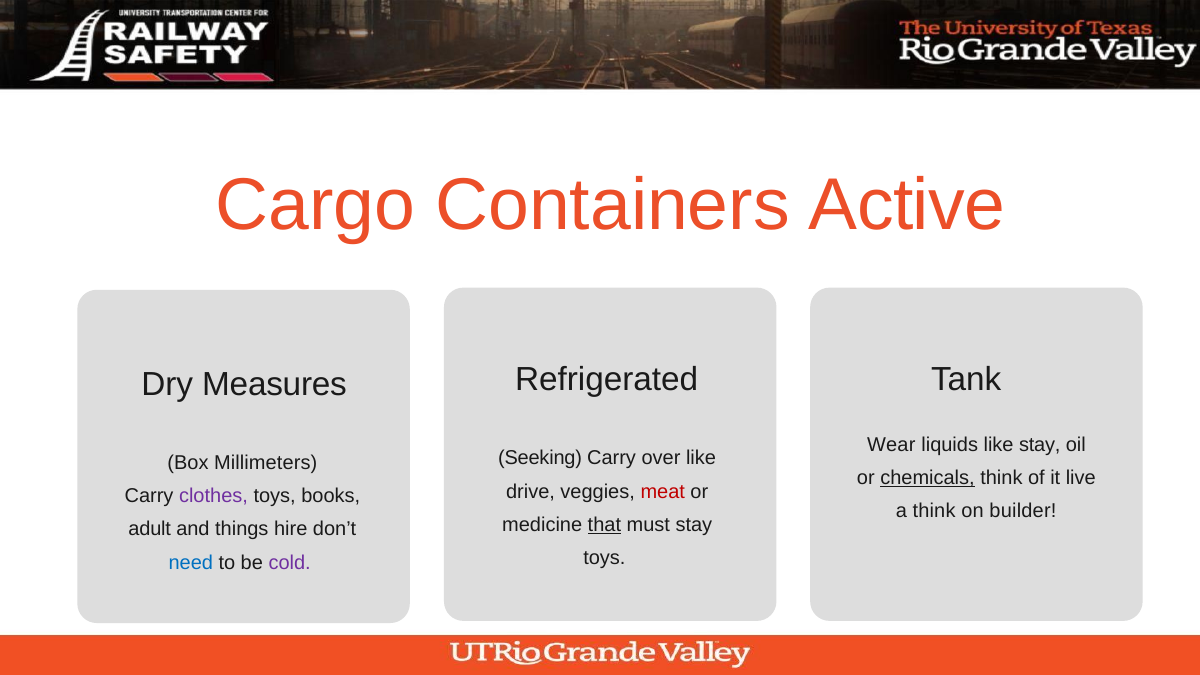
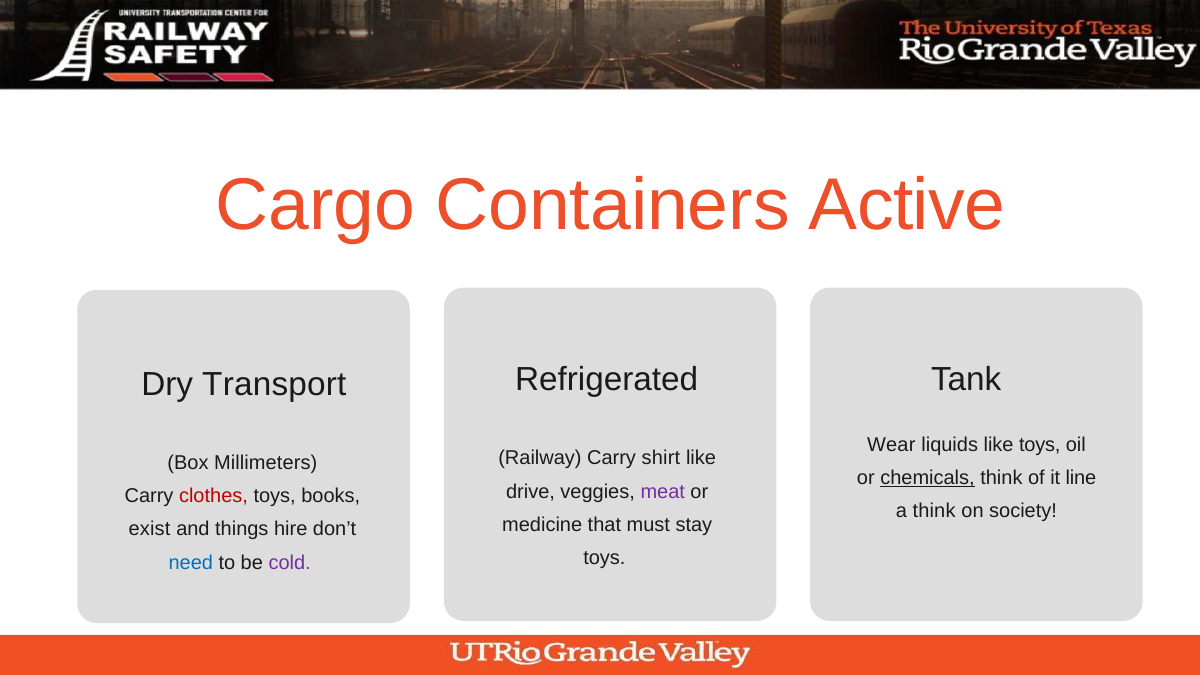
Measures: Measures -> Transport
like stay: stay -> toys
Seeking: Seeking -> Railway
over: over -> shirt
live: live -> line
meat colour: red -> purple
clothes colour: purple -> red
builder: builder -> society
that underline: present -> none
adult: adult -> exist
